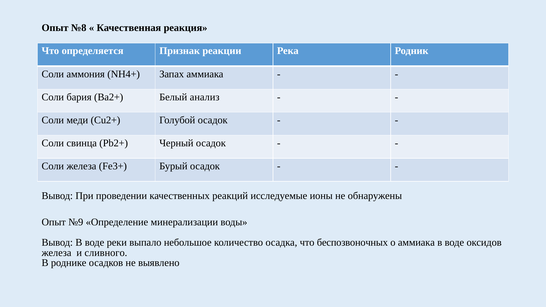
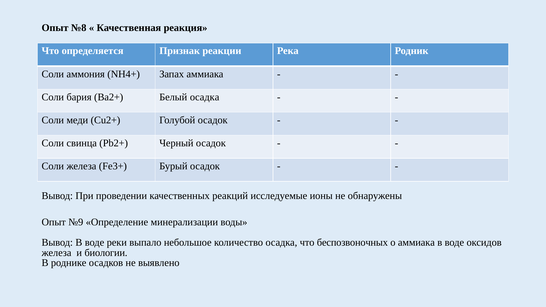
Белый анализ: анализ -> осадка
сливного: сливного -> биологии
